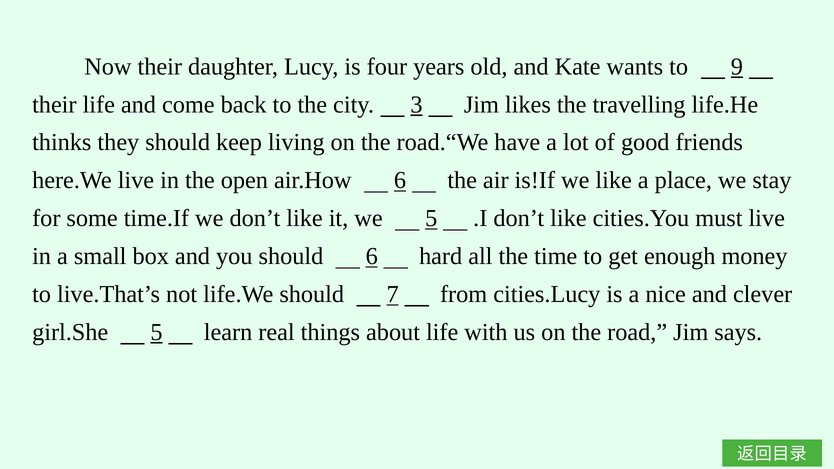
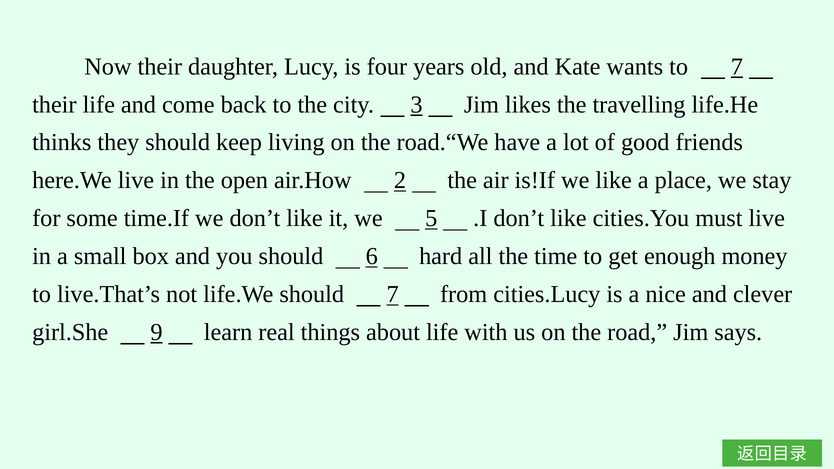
to 9: 9 -> 7
air.How 6: 6 -> 2
girl.She 5: 5 -> 9
